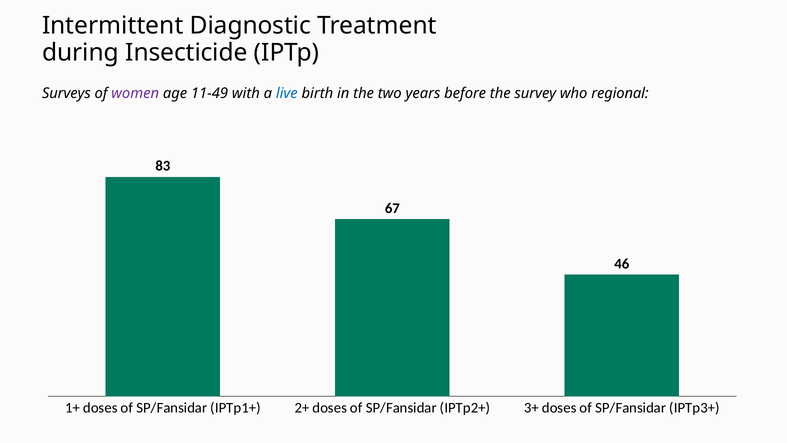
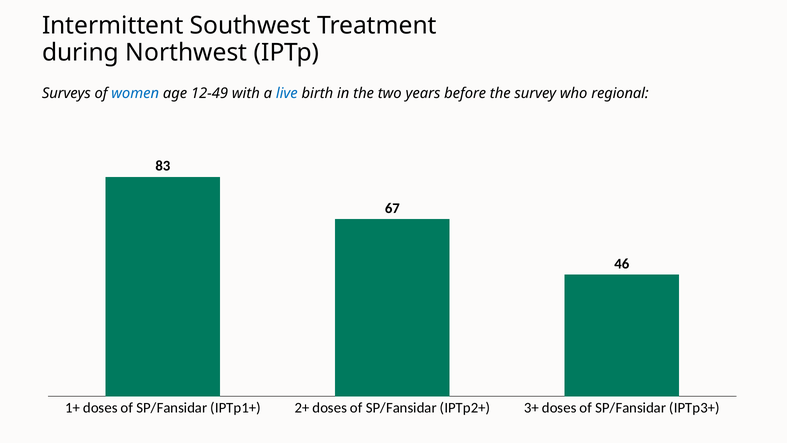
Diagnostic: Diagnostic -> Southwest
Insecticide: Insecticide -> Northwest
women colour: purple -> blue
11-49: 11-49 -> 12-49
